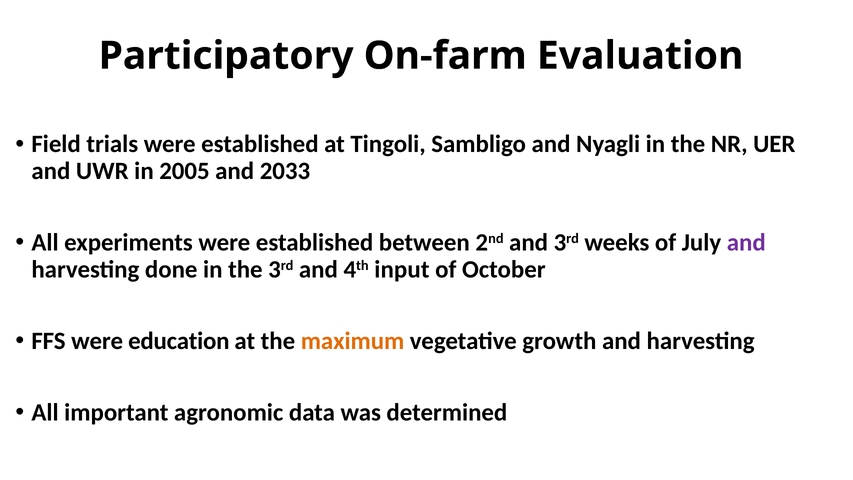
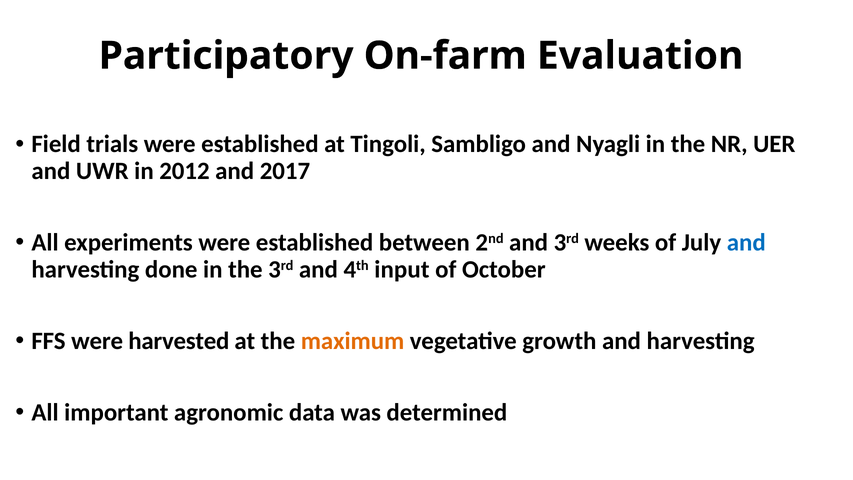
2005: 2005 -> 2012
2033: 2033 -> 2017
and at (746, 243) colour: purple -> blue
education: education -> harvested
